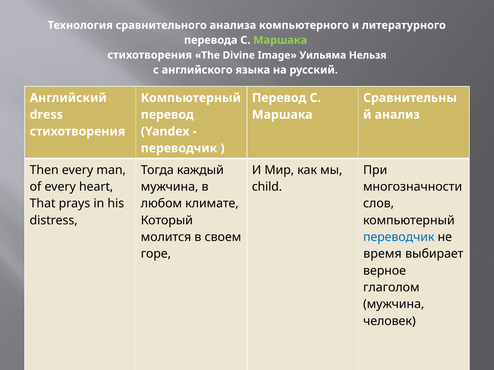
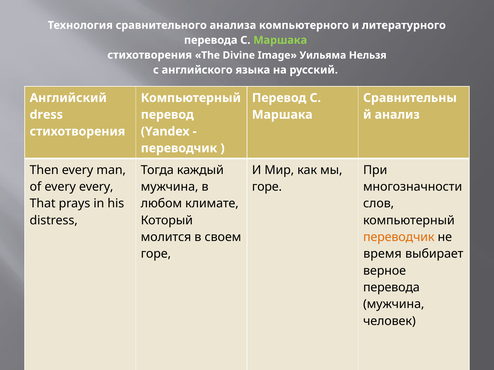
every heart: heart -> every
child at (267, 187): child -> горе
переводчик at (399, 237) colour: blue -> orange
глаголом at (391, 288): глаголом -> перевода
